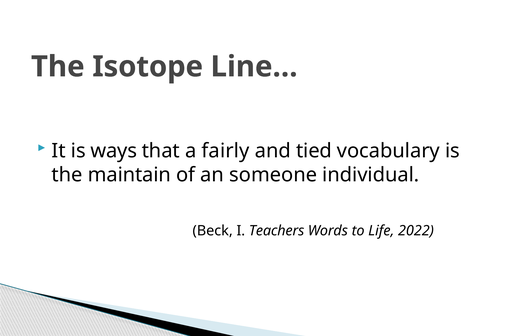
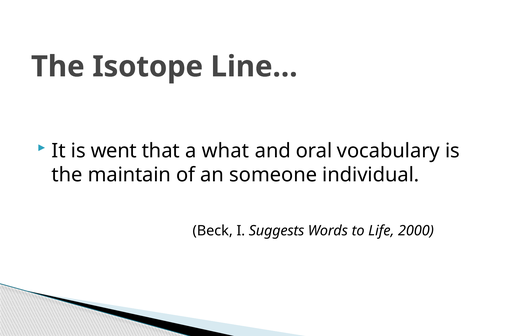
ways: ways -> went
fairly: fairly -> what
tied: tied -> oral
Teachers: Teachers -> Suggests
2022: 2022 -> 2000
